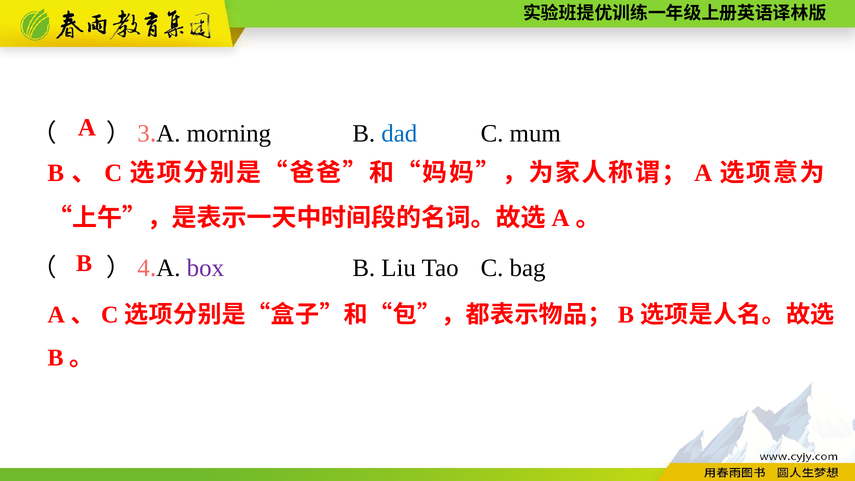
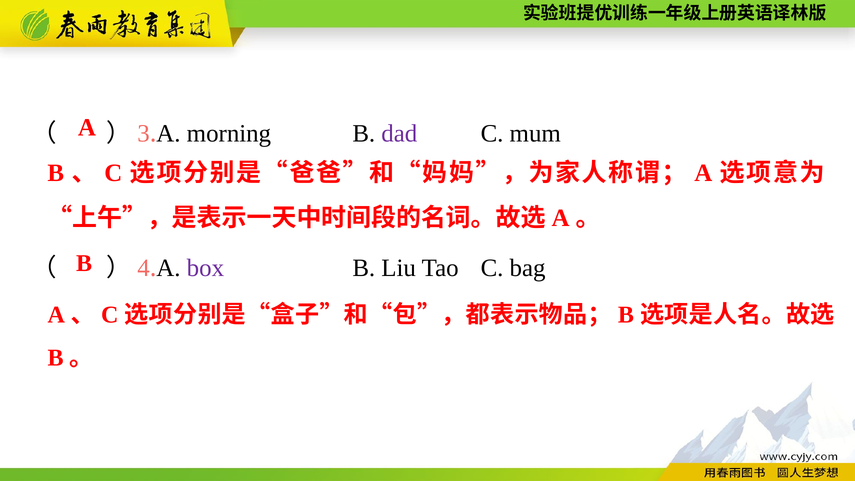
dad colour: blue -> purple
